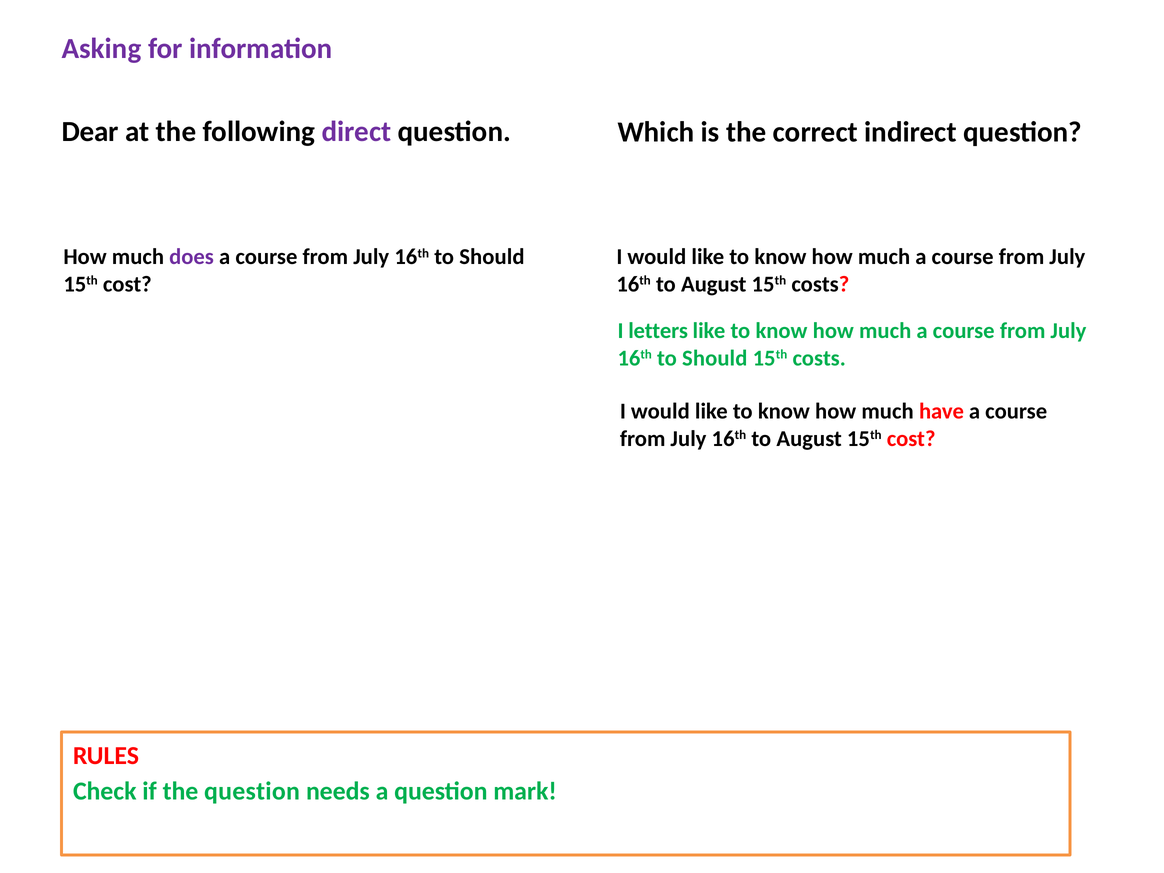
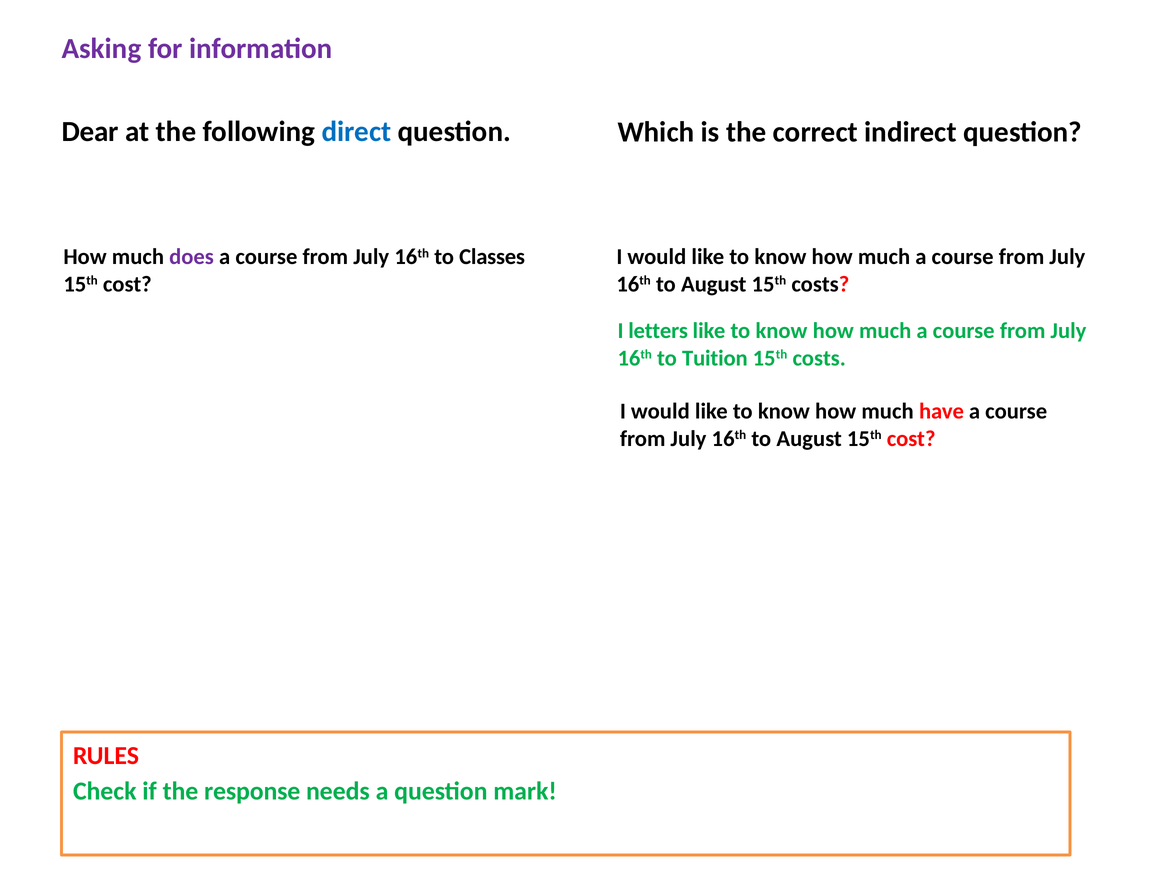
direct colour: purple -> blue
Should at (492, 257): Should -> Classes
Should at (715, 358): Should -> Tuition
the question: question -> response
